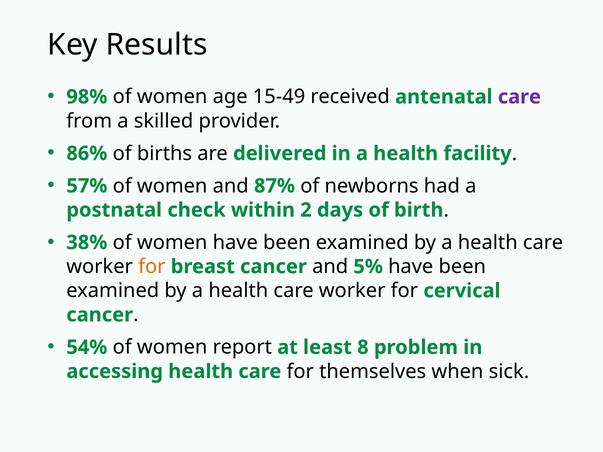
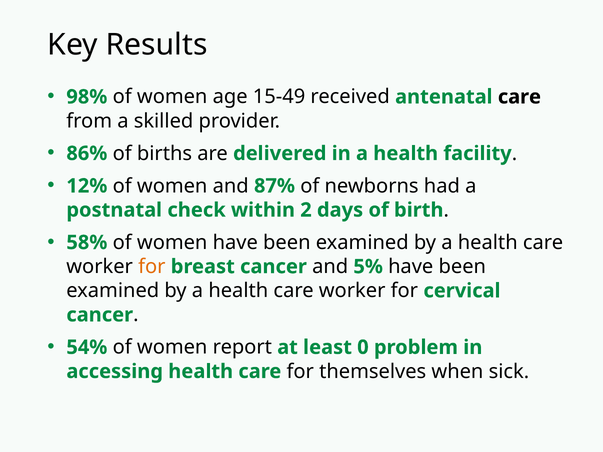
care at (519, 97) colour: purple -> black
57%: 57% -> 12%
38%: 38% -> 58%
8: 8 -> 0
